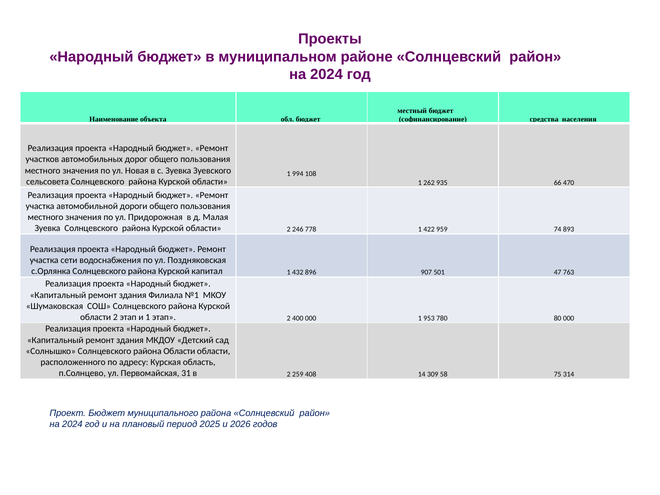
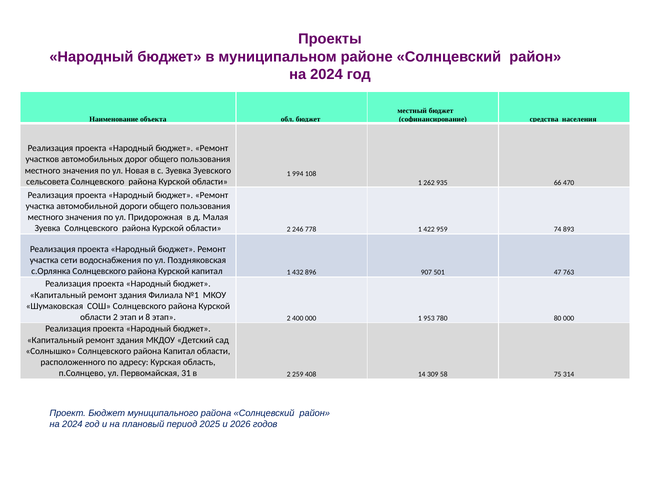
и 1: 1 -> 8
района Области: Области -> Капитал
